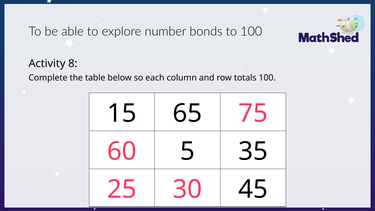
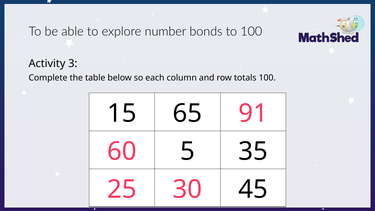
8: 8 -> 3
75: 75 -> 91
